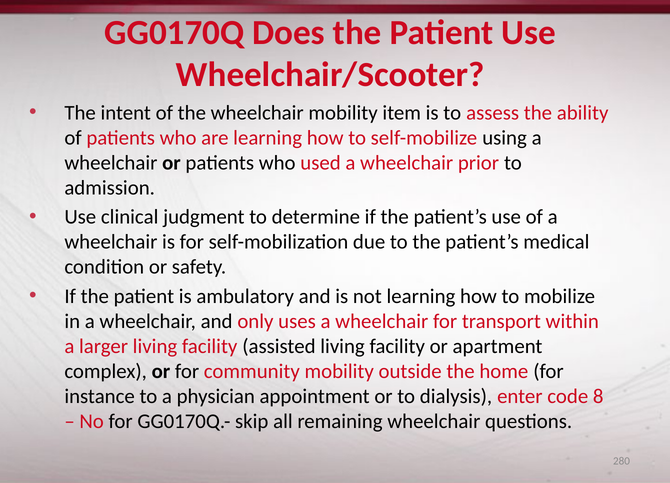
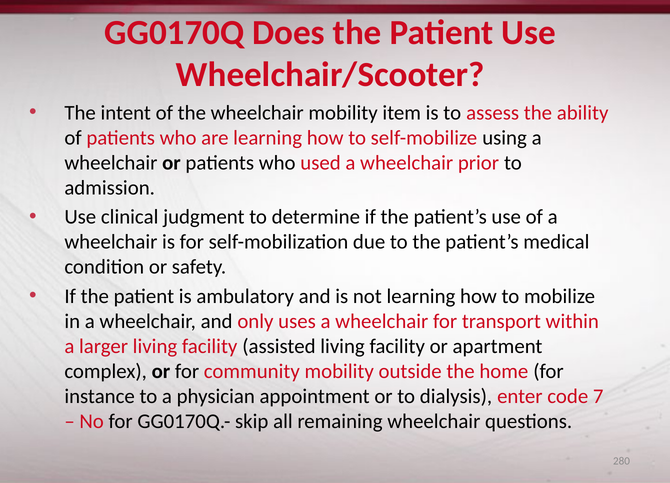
8: 8 -> 7
